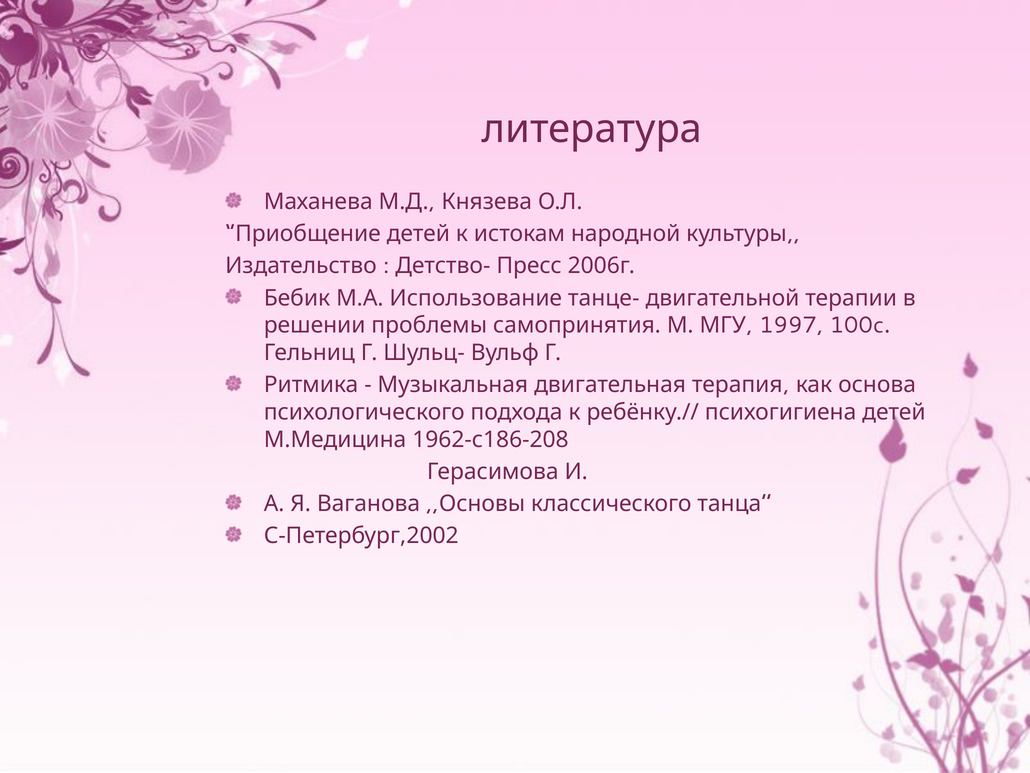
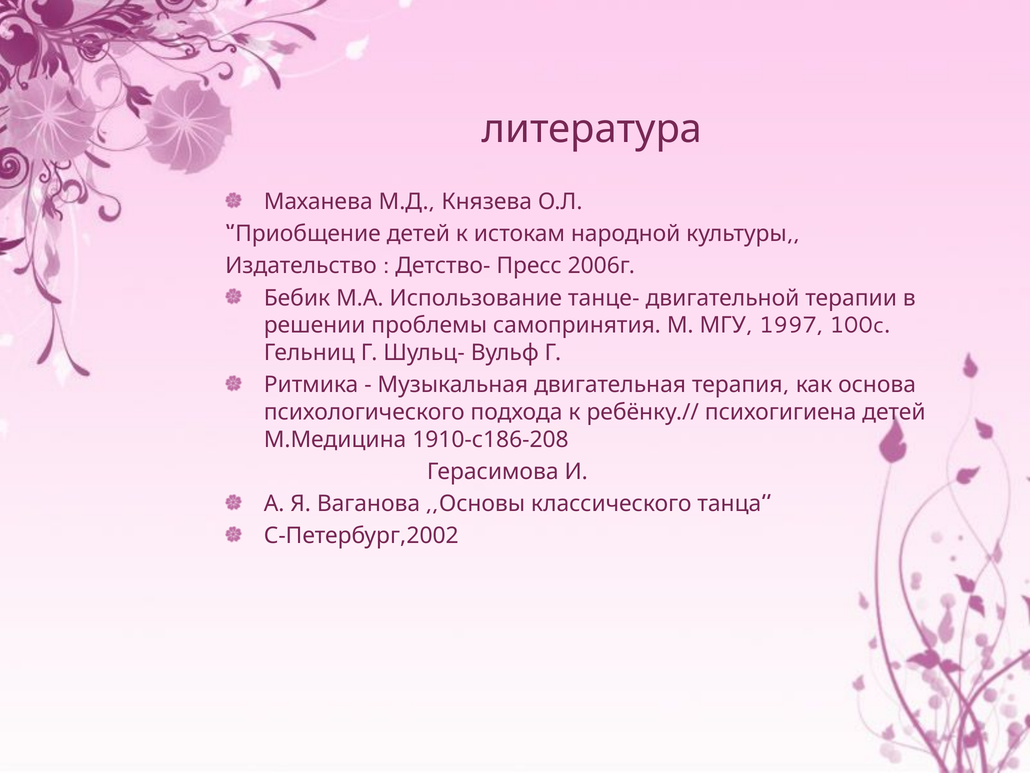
1962-с186-208: 1962-с186-208 -> 1910-с186-208
